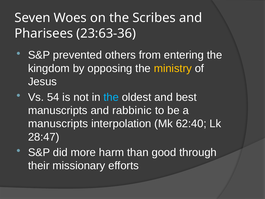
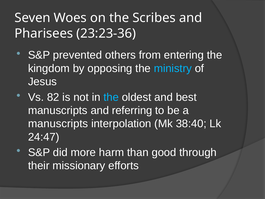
23:63-36: 23:63-36 -> 23:23-36
ministry colour: yellow -> light blue
54: 54 -> 82
rabbinic: rabbinic -> referring
62:40: 62:40 -> 38:40
28:47: 28:47 -> 24:47
